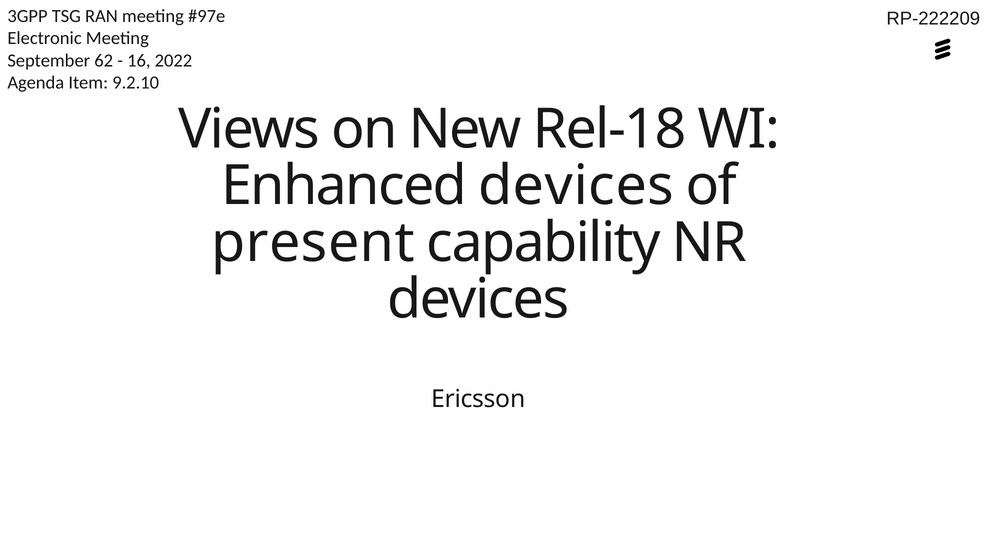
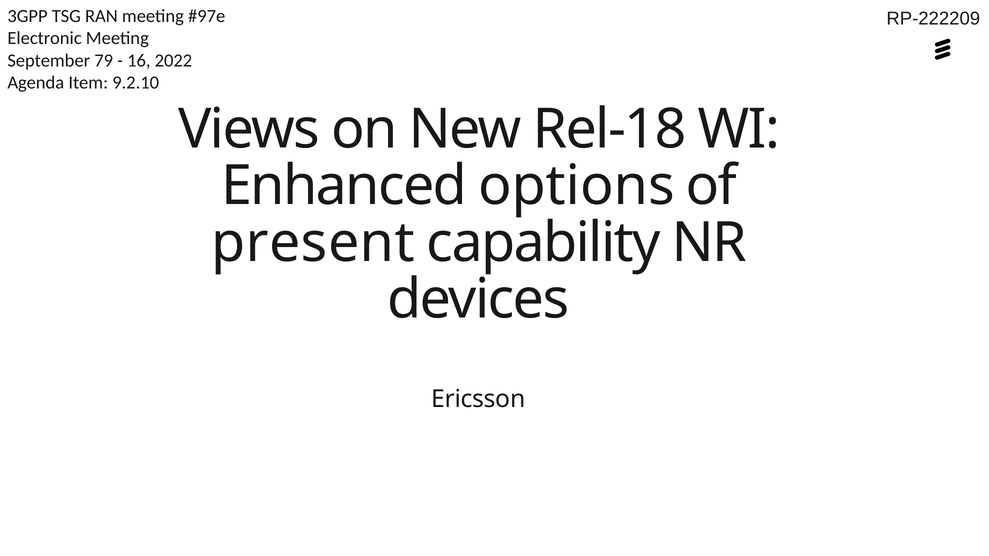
62: 62 -> 79
Enhanced devices: devices -> options
